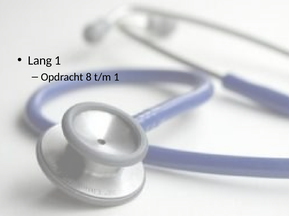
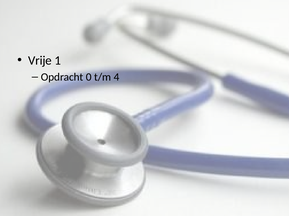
Lang: Lang -> Vrije
8: 8 -> 0
t/m 1: 1 -> 4
